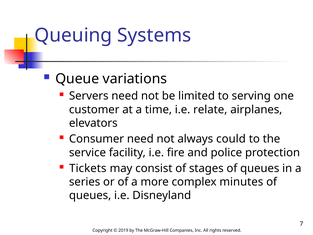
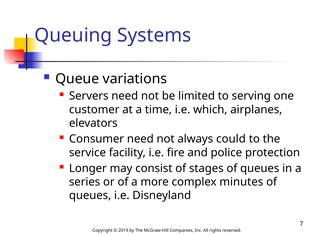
relate: relate -> which
Tickets: Tickets -> Longer
